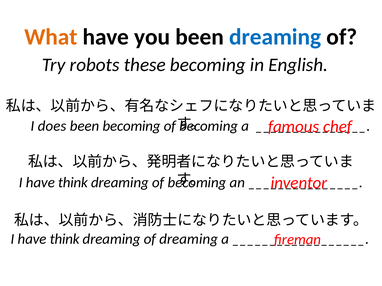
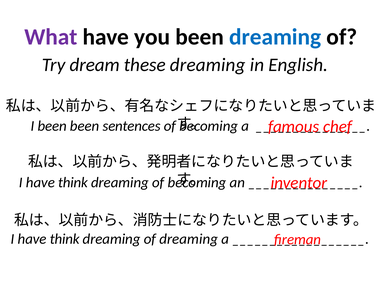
What colour: orange -> purple
robots: robots -> dream
these becoming: becoming -> dreaming
I does: does -> been
been becoming: becoming -> sentences
